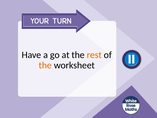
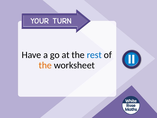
rest colour: orange -> blue
